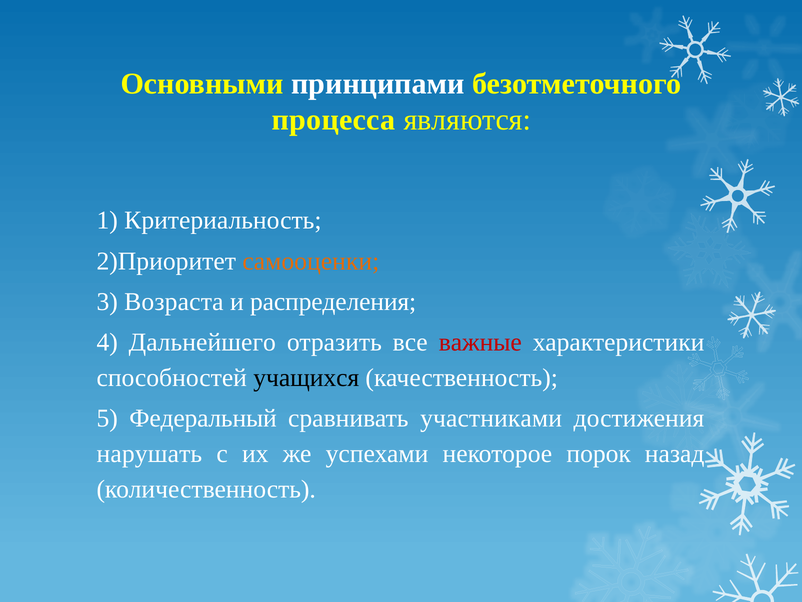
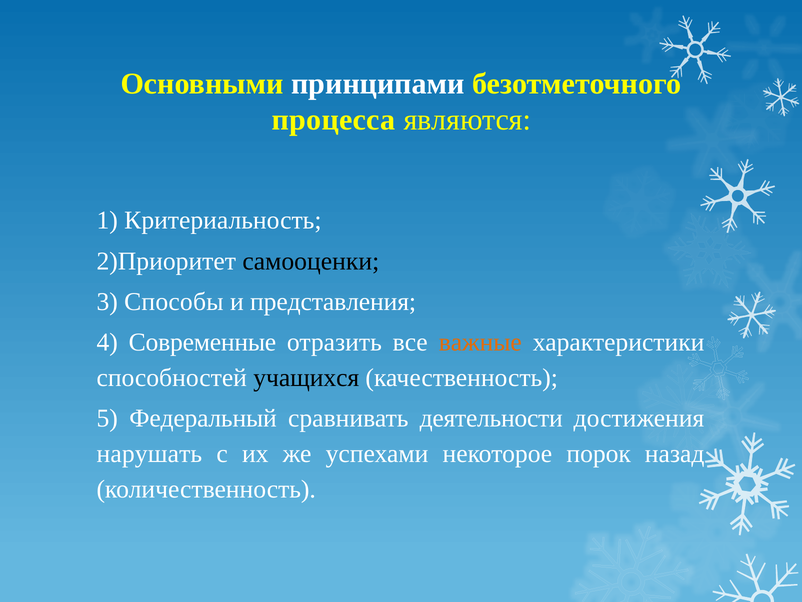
самооценки colour: orange -> black
Возраста: Возраста -> Способы
распределения: распределения -> представления
Дальнейшего: Дальнейшего -> Современные
важные colour: red -> orange
участниками: участниками -> деятельности
